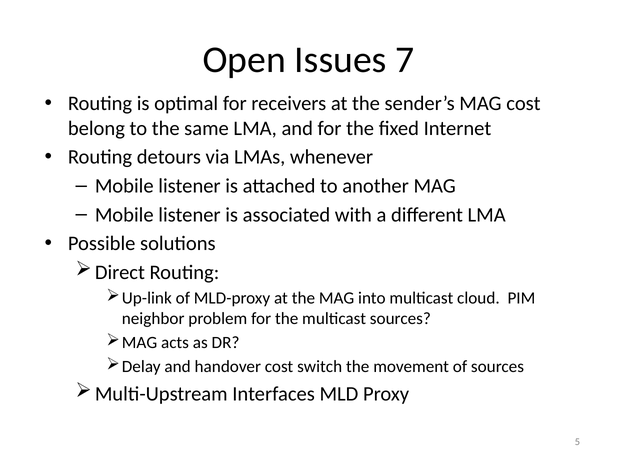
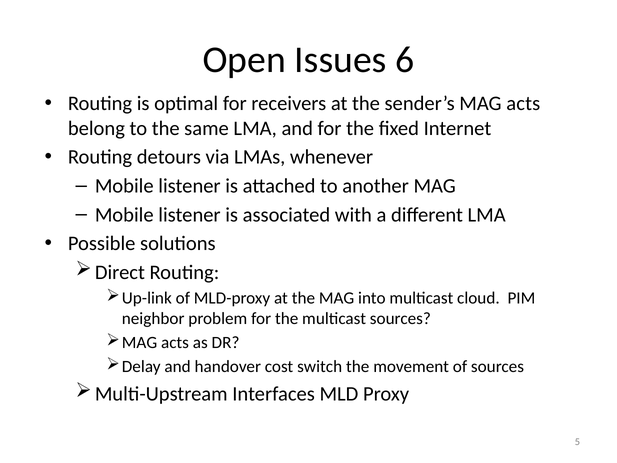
7: 7 -> 6
sender’s MAG cost: cost -> acts
